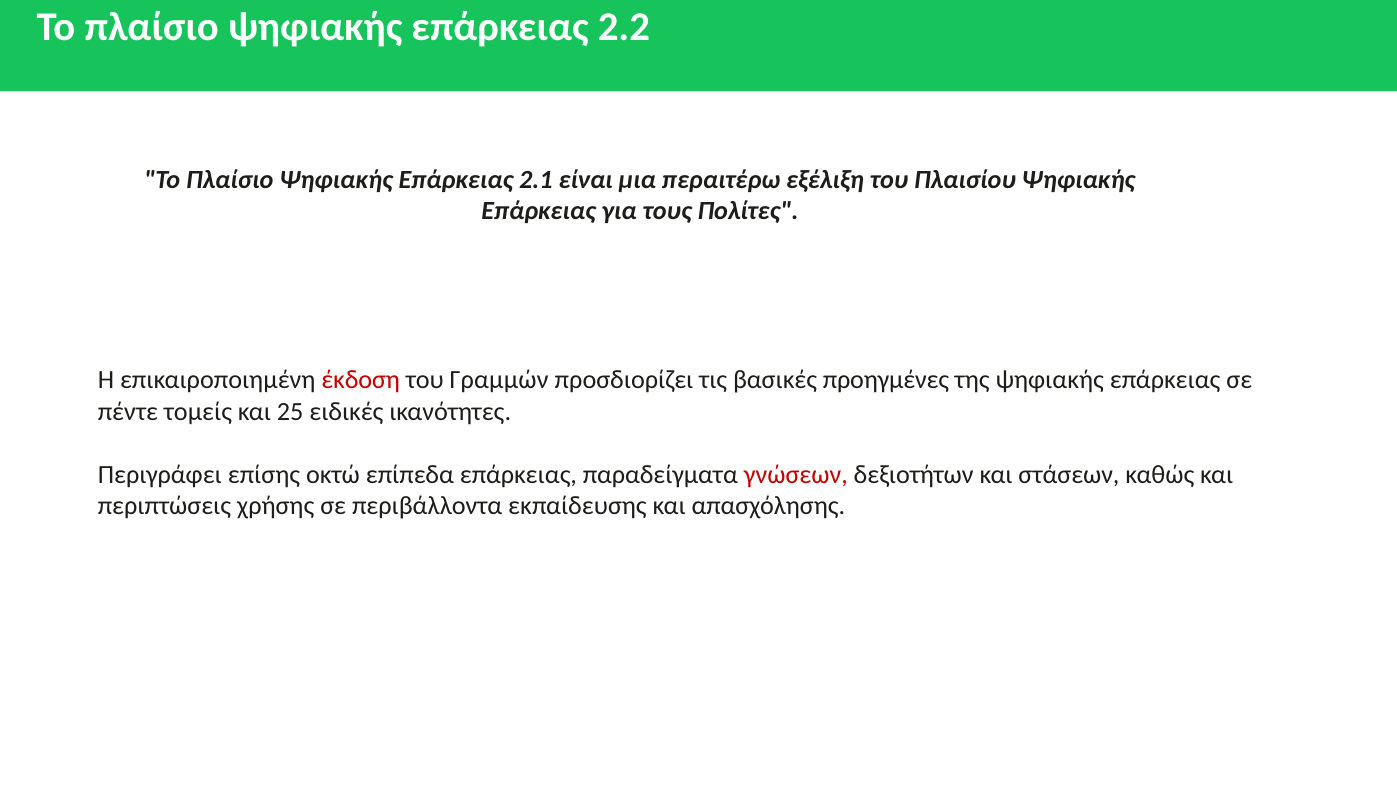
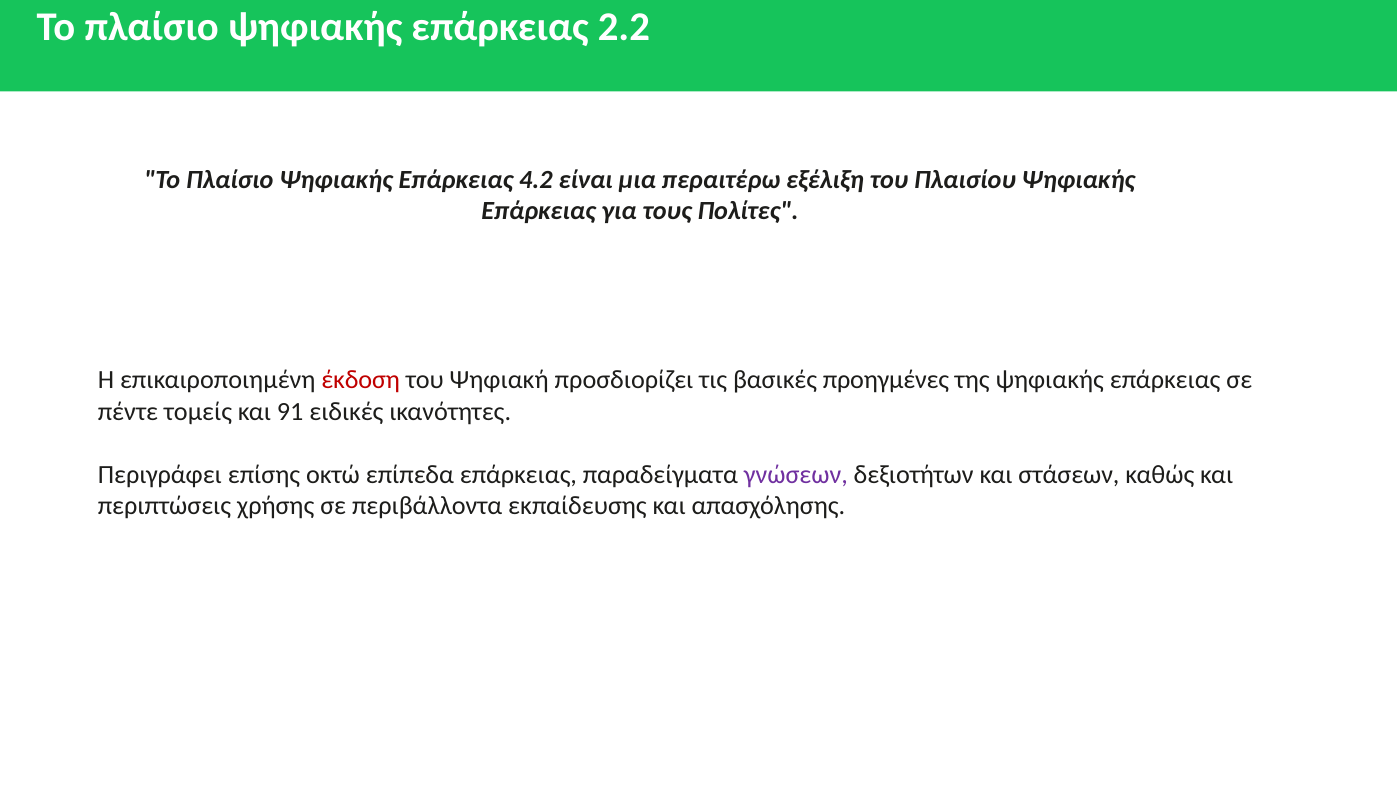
2.1: 2.1 -> 4.2
Γραμμών: Γραμμών -> Ψηφιακή
25: 25 -> 91
γνώσεων colour: red -> purple
